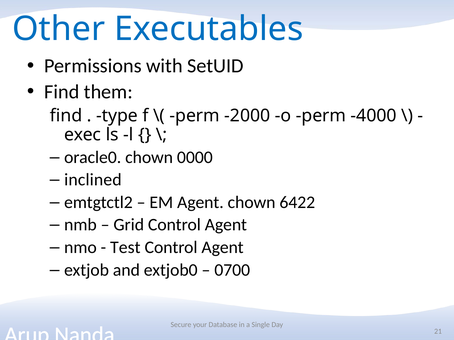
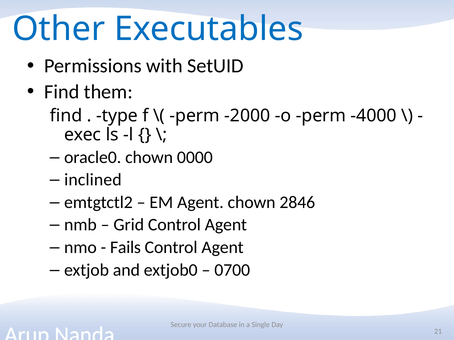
6422: 6422 -> 2846
Test: Test -> Fails
